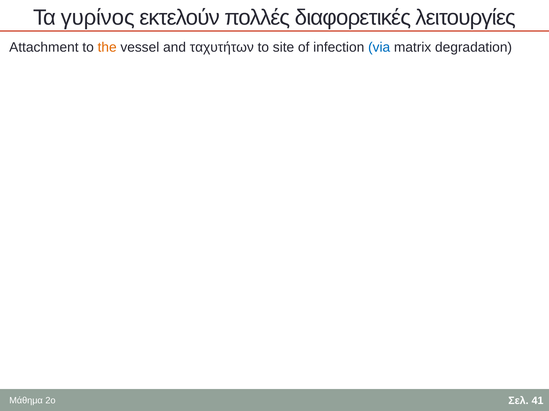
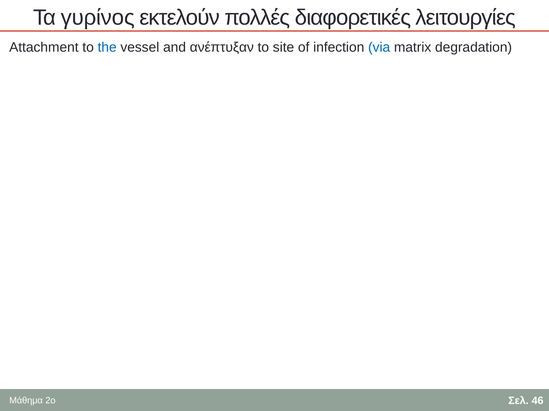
the colour: orange -> blue
ταχυτήτων: ταχυτήτων -> ανέπτυξαν
41: 41 -> 46
